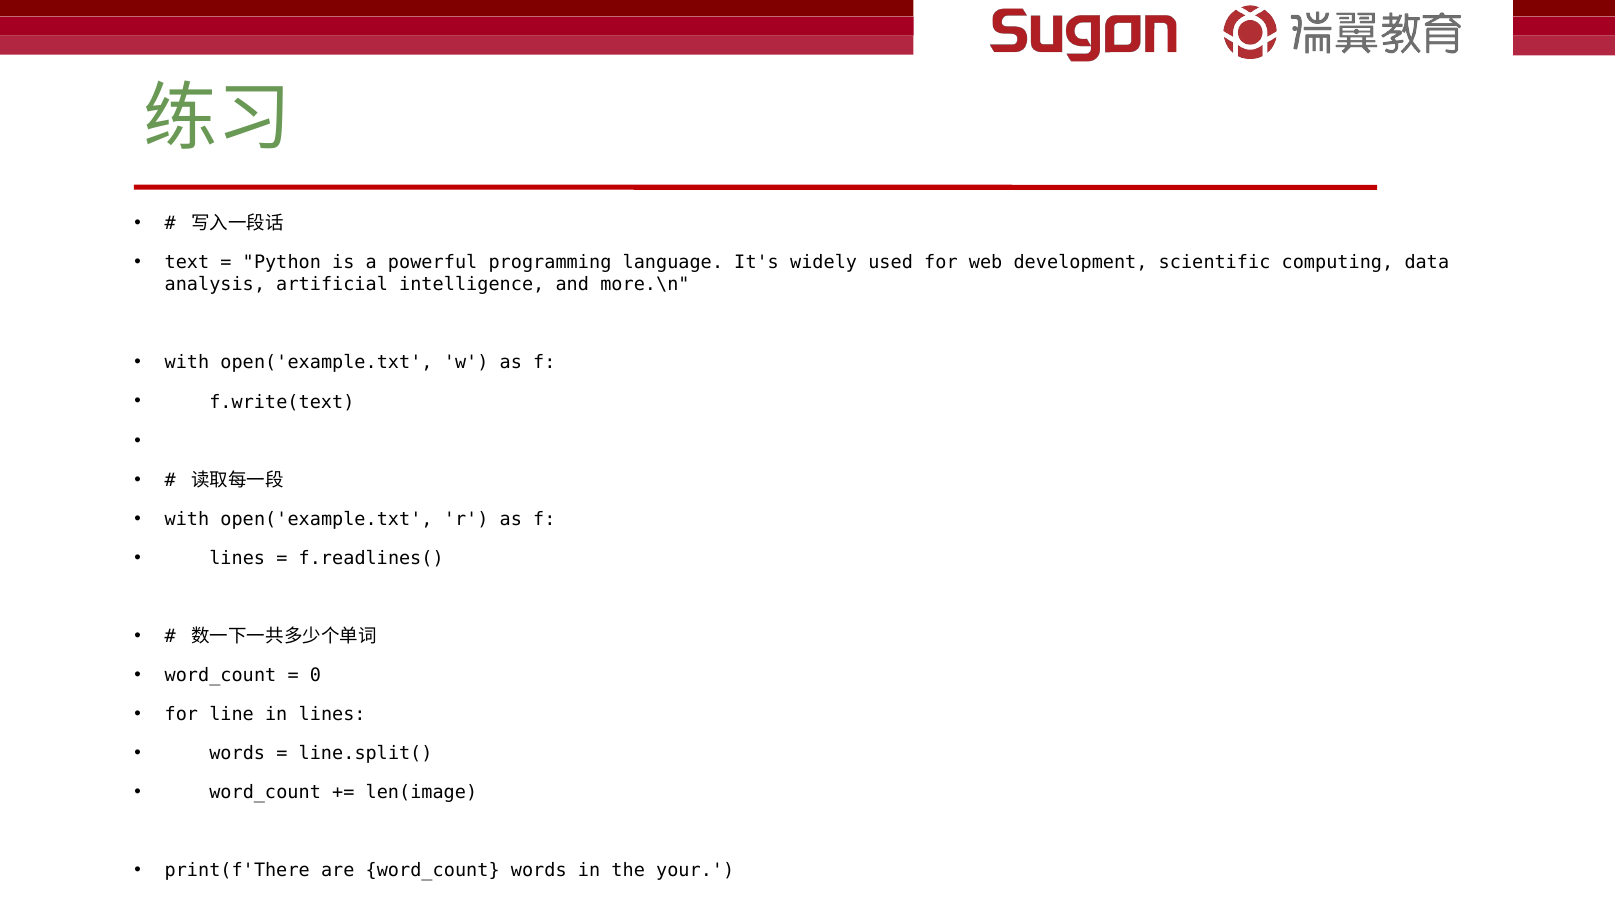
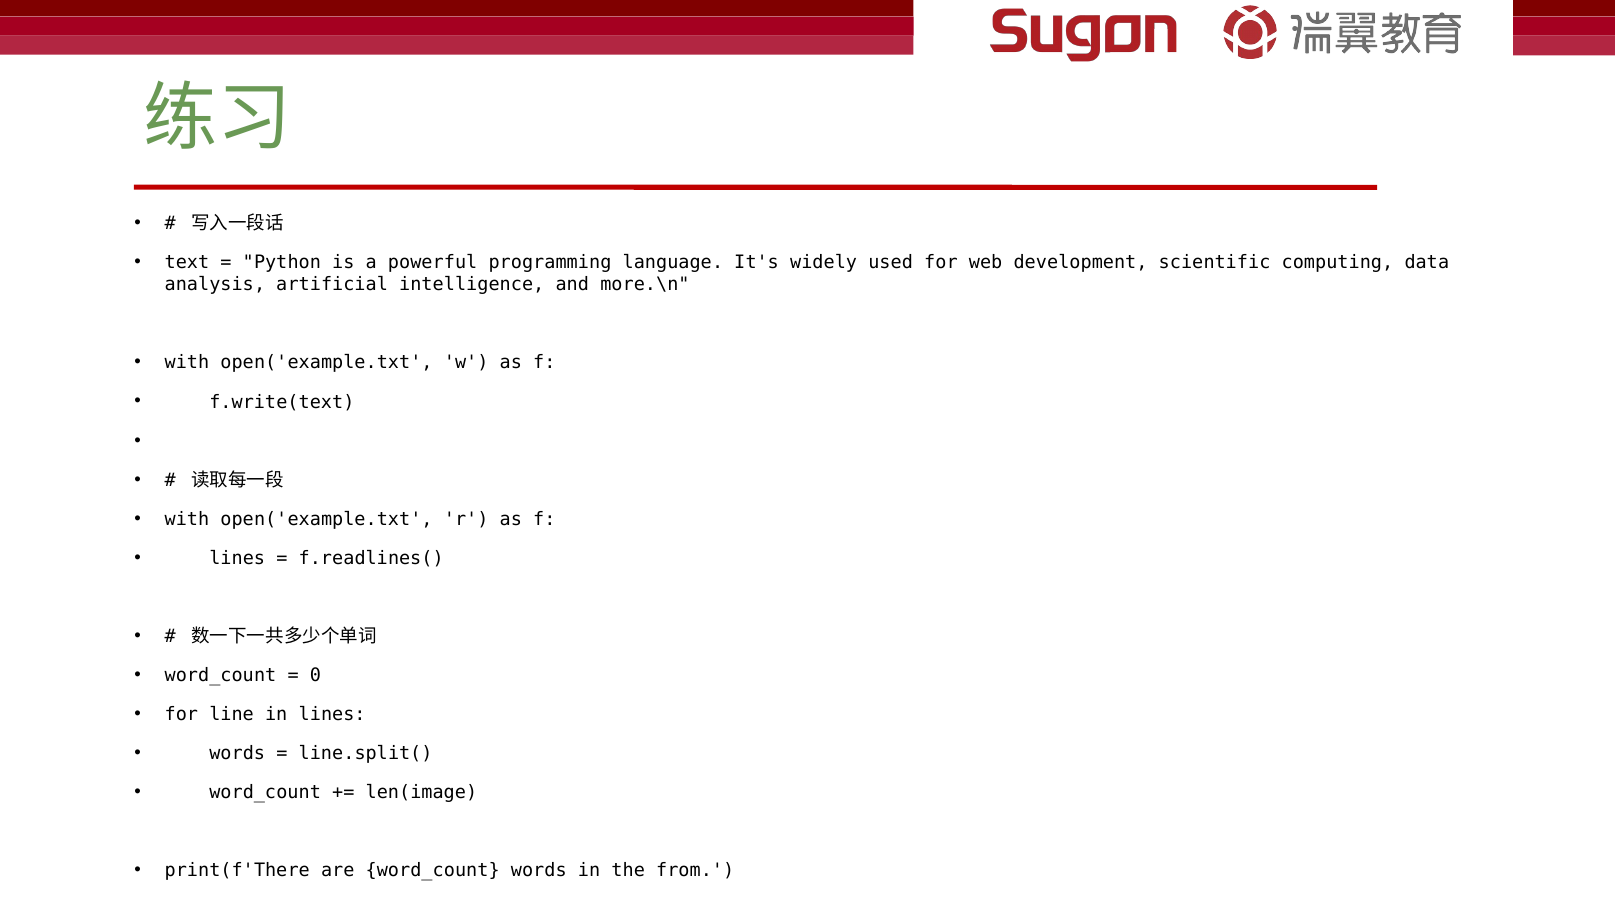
your: your -> from
